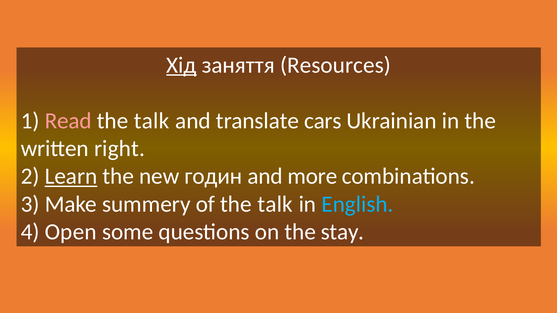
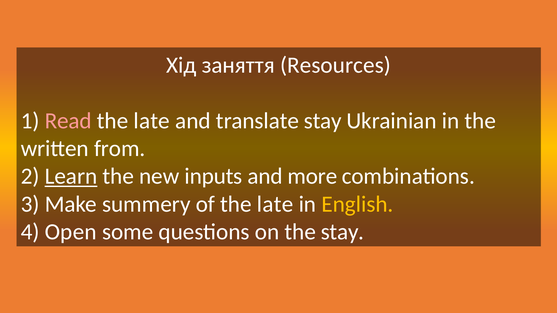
Хід underline: present -> none
talk at (152, 121): talk -> late
translate cars: cars -> stay
right: right -> from
годин: годин -> inputs
of the talk: talk -> late
English colour: light blue -> yellow
